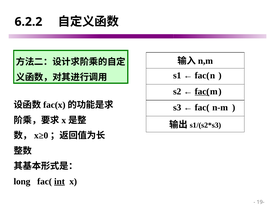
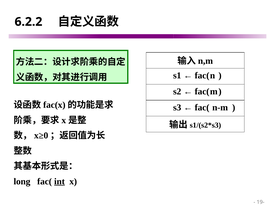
fac( at (202, 92) underline: present -> none
